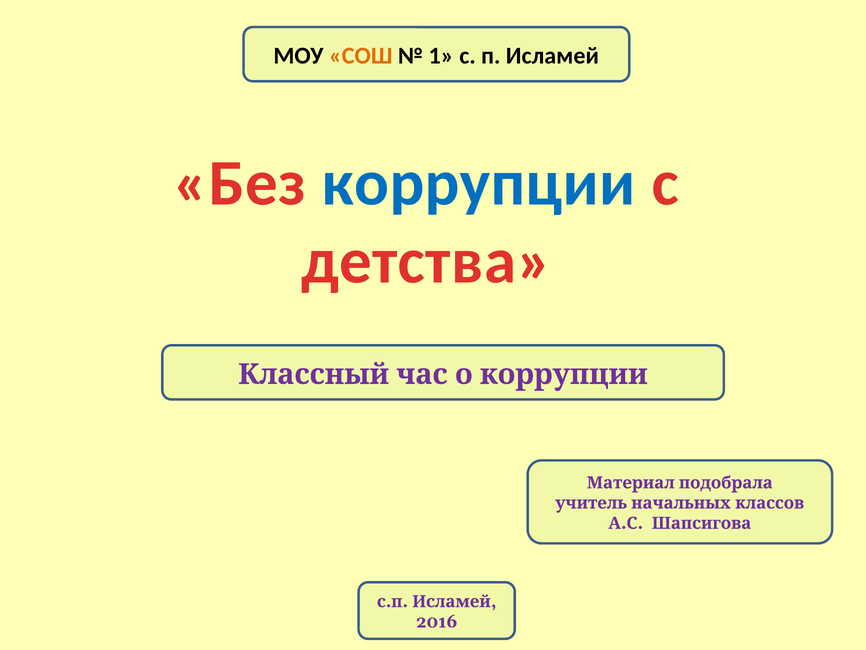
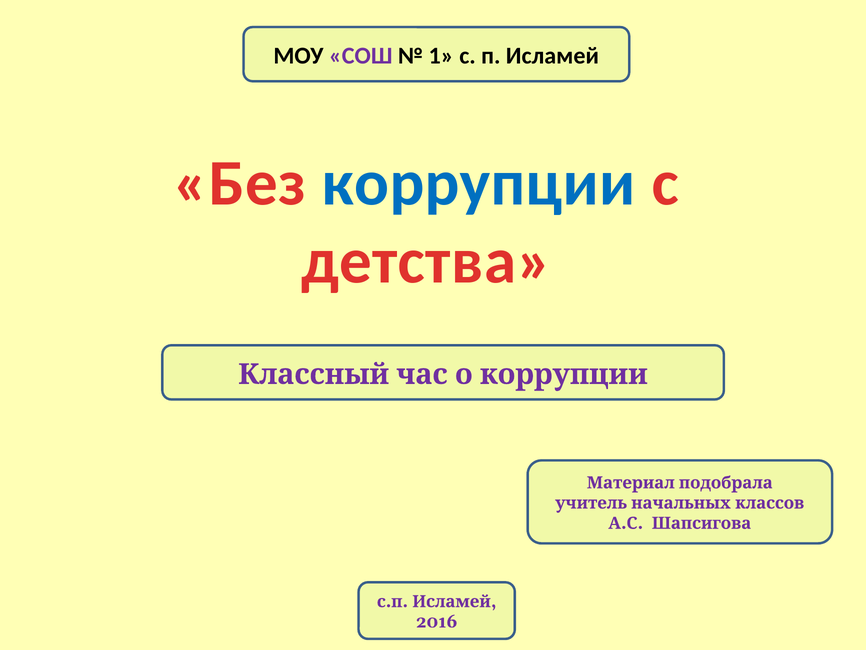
СОШ colour: orange -> purple
